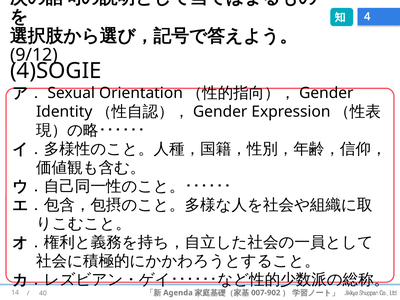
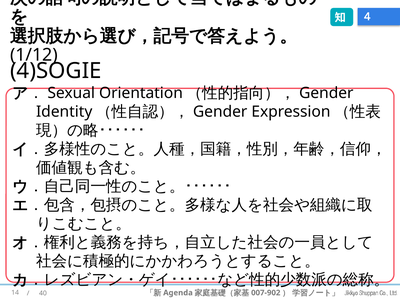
9/12: 9/12 -> 1/12
